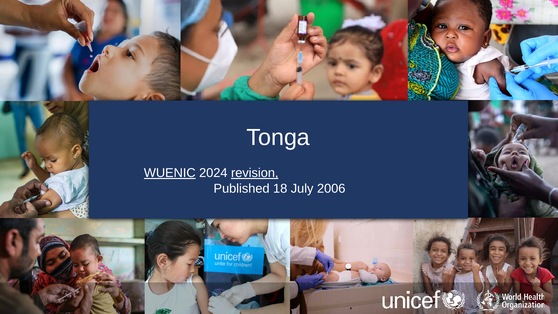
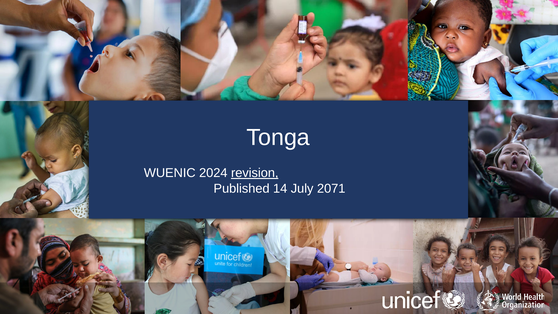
WUENIC underline: present -> none
18: 18 -> 14
2006: 2006 -> 2071
